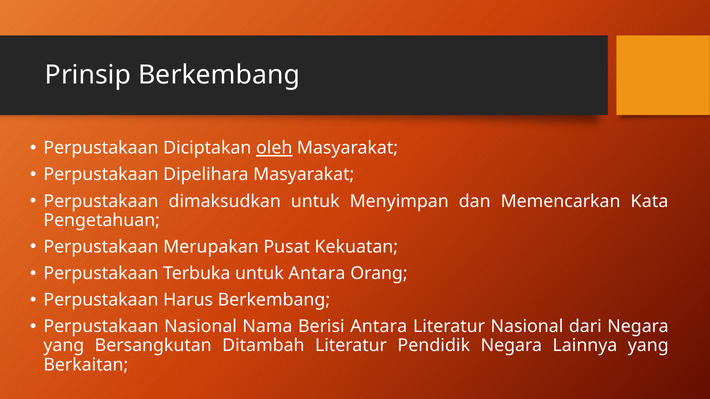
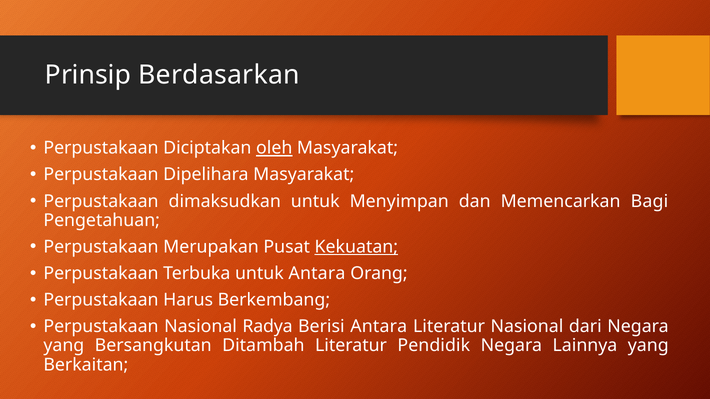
Prinsip Berkembang: Berkembang -> Berdasarkan
Kata: Kata -> Bagi
Kekuatan underline: none -> present
Nama: Nama -> Radya
